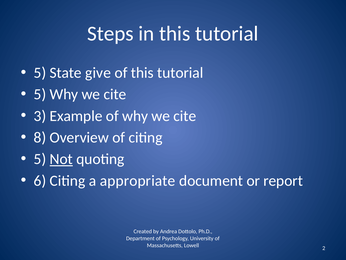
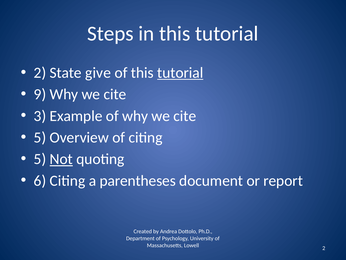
5 at (40, 73): 5 -> 2
tutorial at (180, 73) underline: none -> present
5 at (40, 94): 5 -> 9
8 at (40, 137): 8 -> 5
appropriate: appropriate -> parentheses
